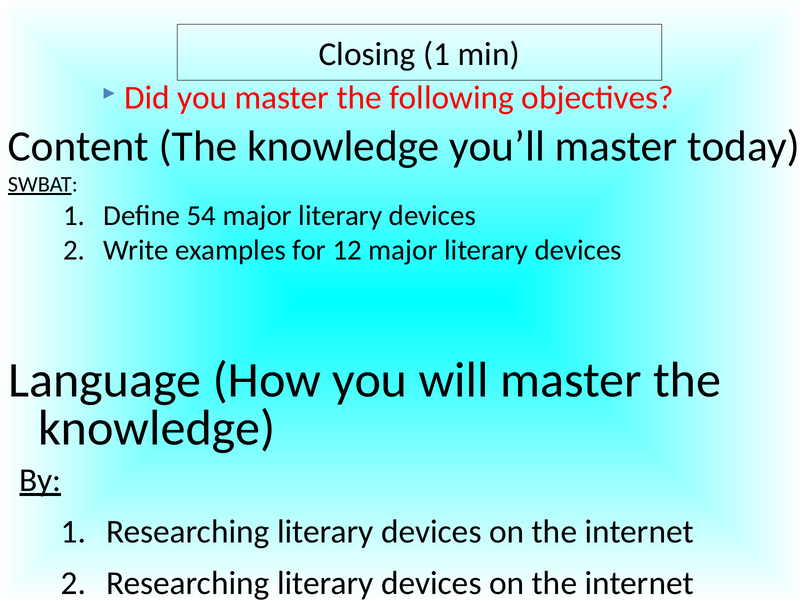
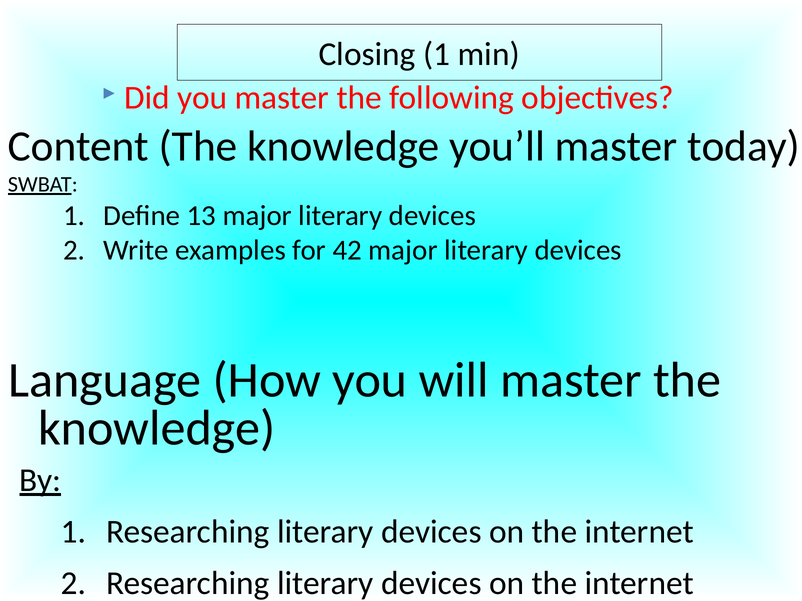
54: 54 -> 13
12: 12 -> 42
